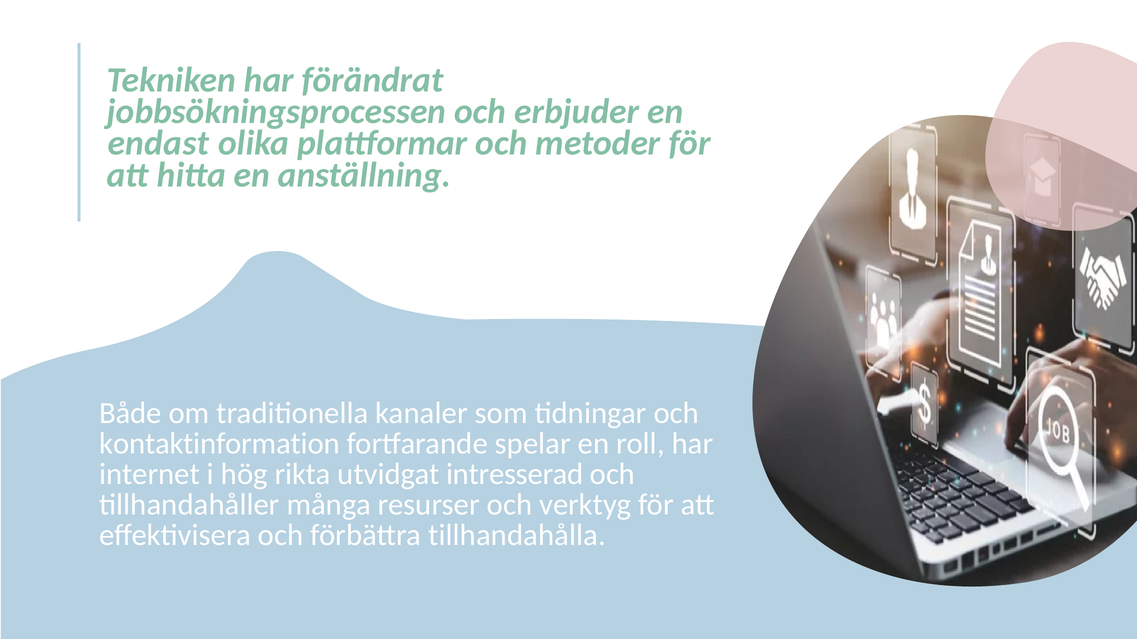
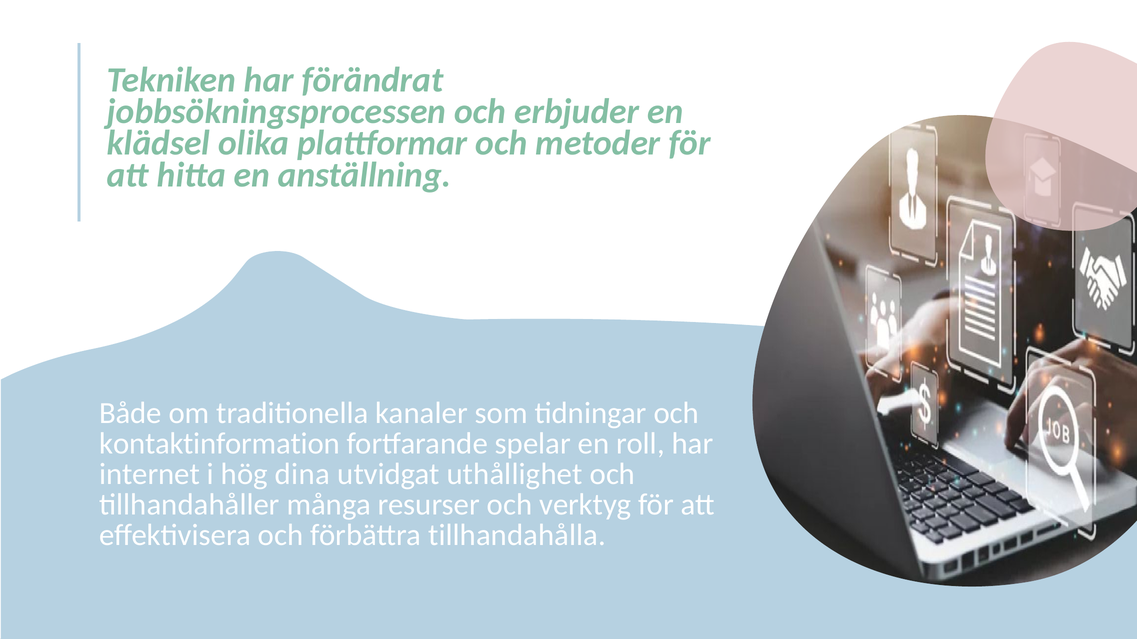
endast: endast -> klädsel
rikta: rikta -> dina
intresserad: intresserad -> uthållighet
